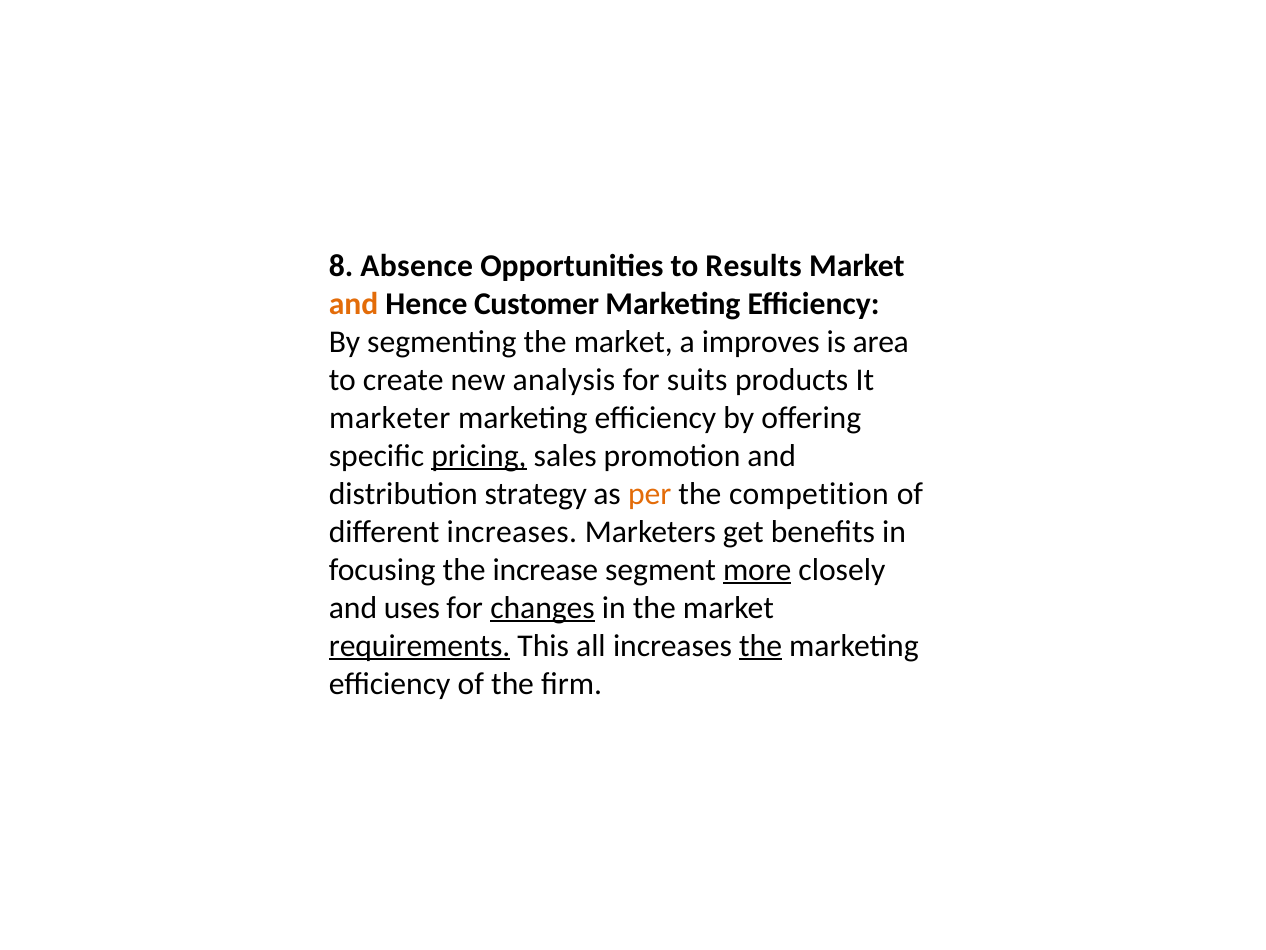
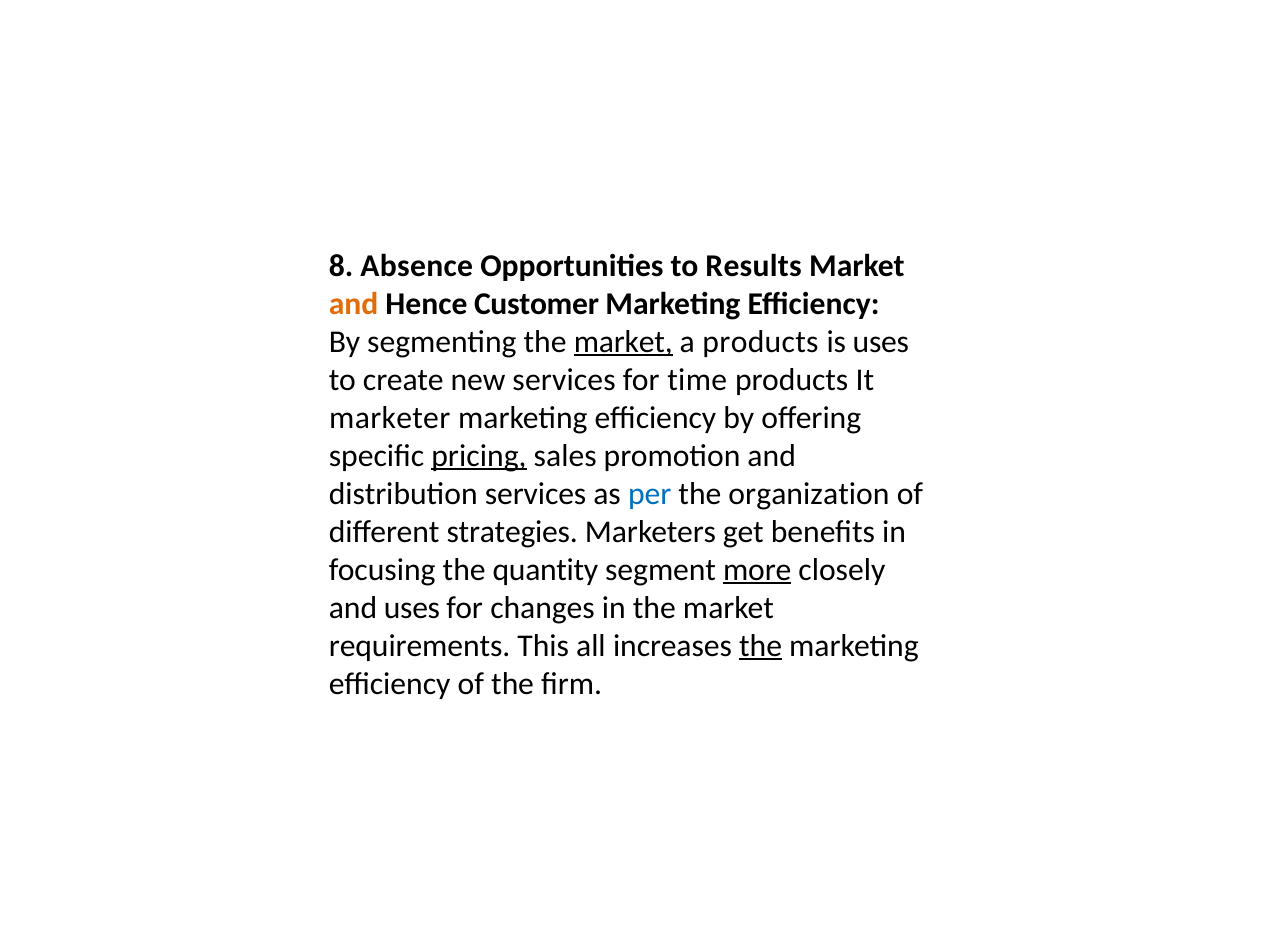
market at (623, 342) underline: none -> present
a improves: improves -> products
is area: area -> uses
new analysis: analysis -> services
suits: suits -> time
distribution strategy: strategy -> services
per colour: orange -> blue
competition: competition -> organization
different increases: increases -> strategies
increase: increase -> quantity
changes underline: present -> none
requirements underline: present -> none
